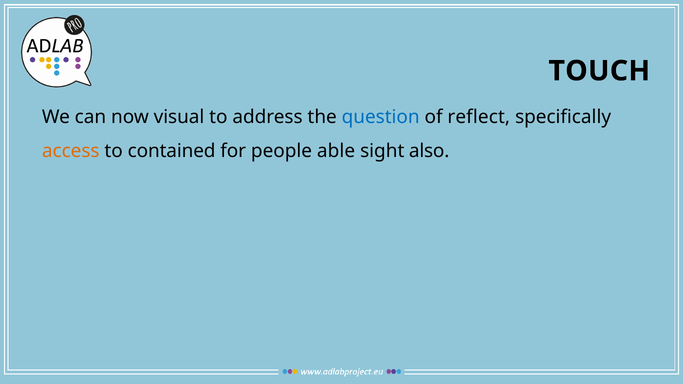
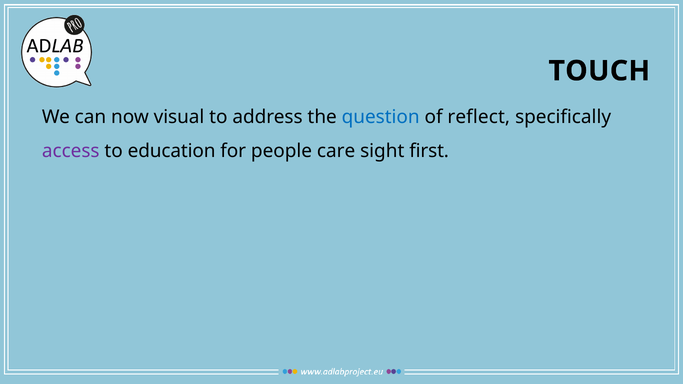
access colour: orange -> purple
contained: contained -> education
able: able -> care
also: also -> first
